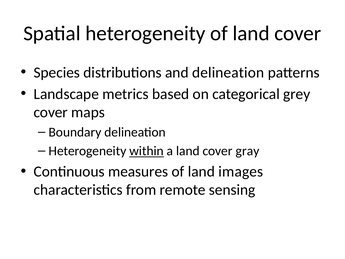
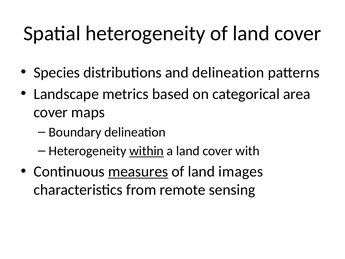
grey: grey -> area
gray: gray -> with
measures underline: none -> present
